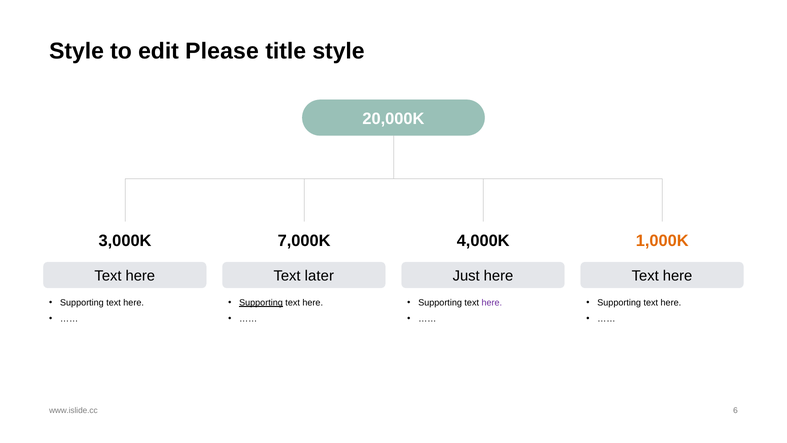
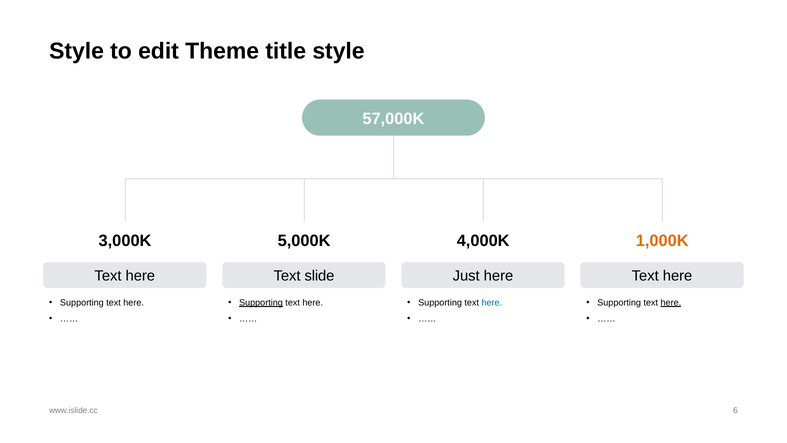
Please: Please -> Theme
20,000K: 20,000K -> 57,000K
7,000K: 7,000K -> 5,000K
later: later -> slide
here at (492, 302) colour: purple -> blue
here at (671, 302) underline: none -> present
